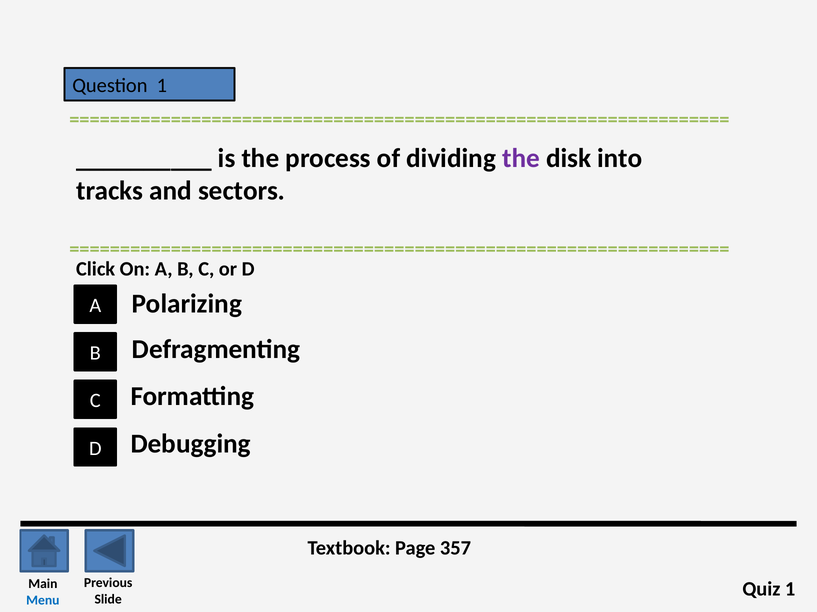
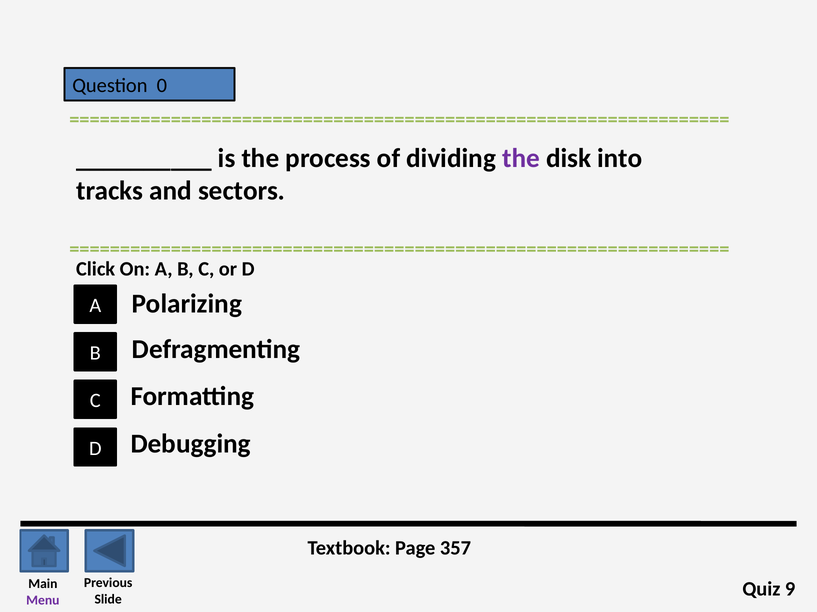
Question 1: 1 -> 0
Quiz 1: 1 -> 9
Menu colour: blue -> purple
